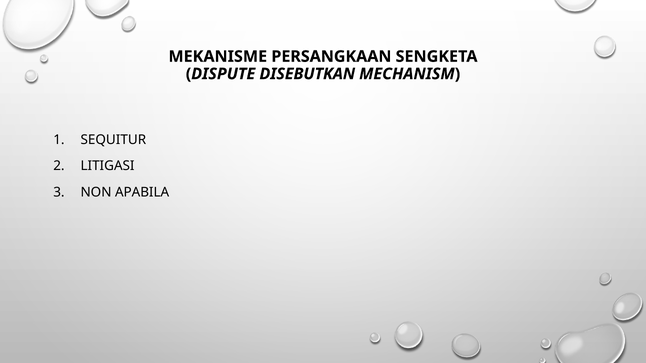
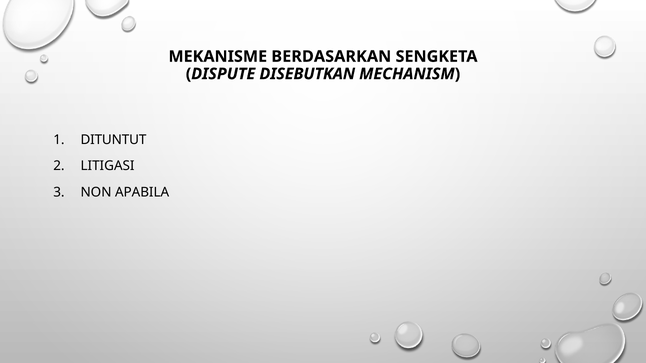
PERSANGKAAN: PERSANGKAAN -> BERDASARKAN
SEQUITUR: SEQUITUR -> DITUNTUT
